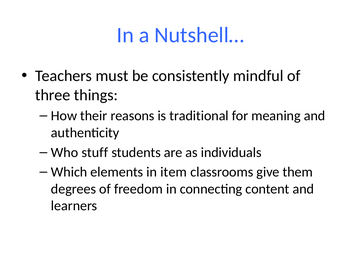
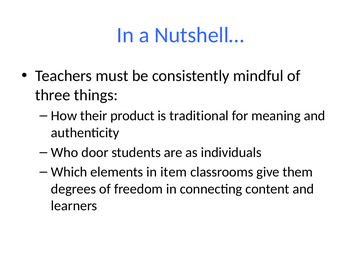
reasons: reasons -> product
stuff: stuff -> door
